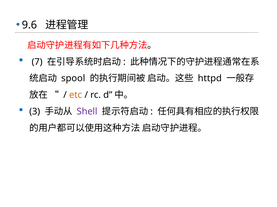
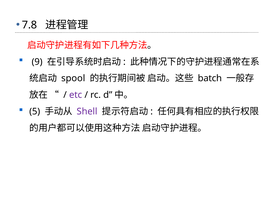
9.6: 9.6 -> 7.8
7: 7 -> 9
httpd: httpd -> batch
etc colour: orange -> purple
3: 3 -> 5
